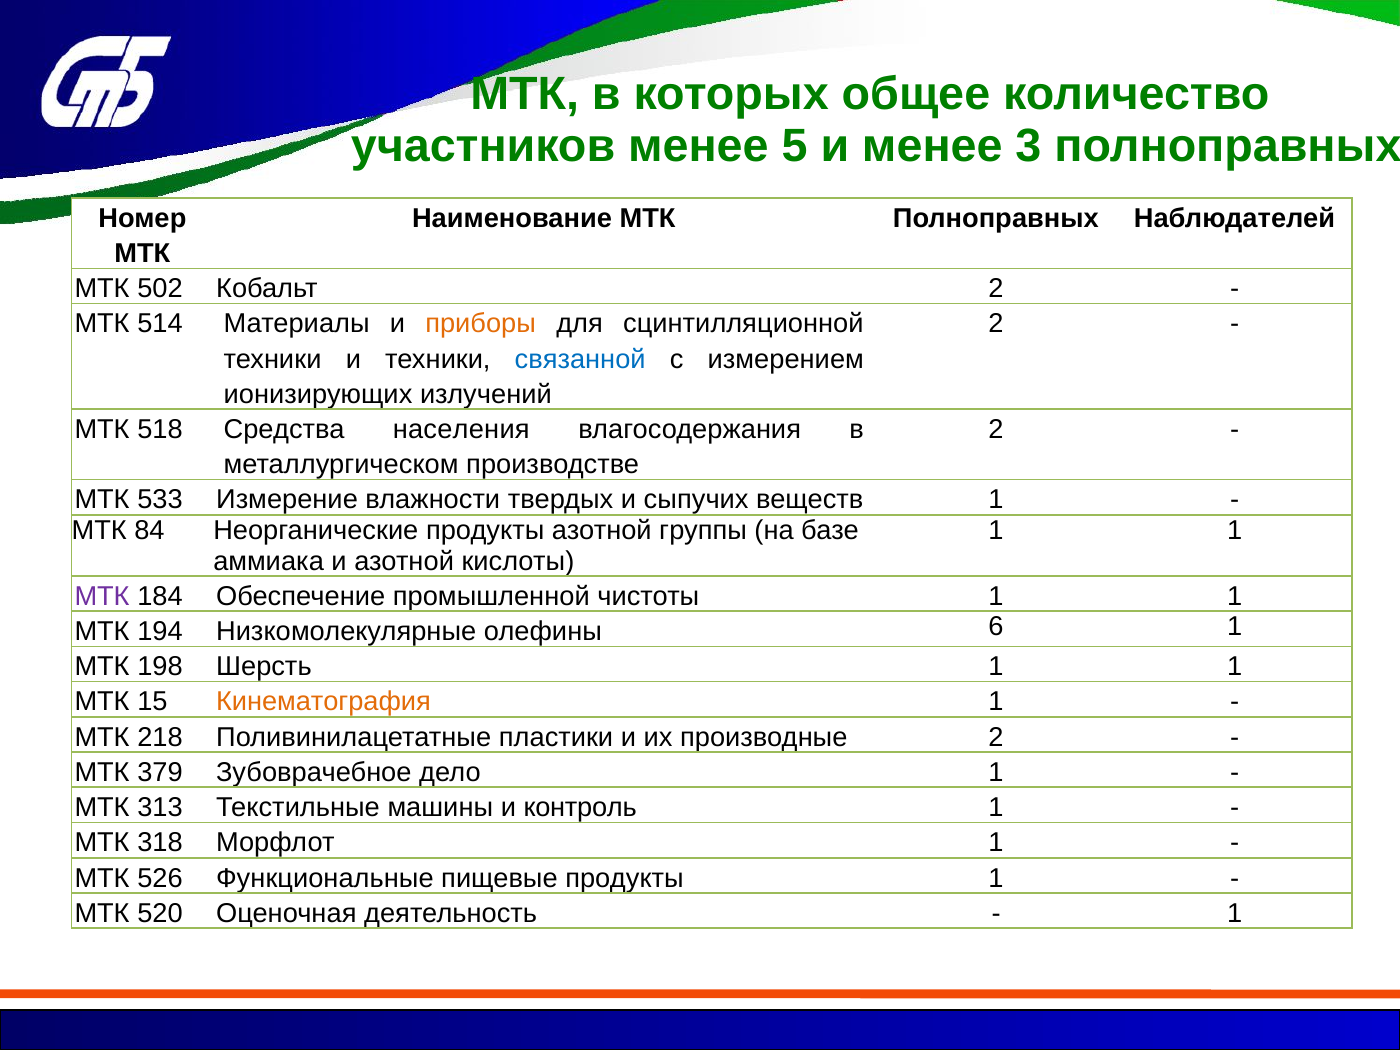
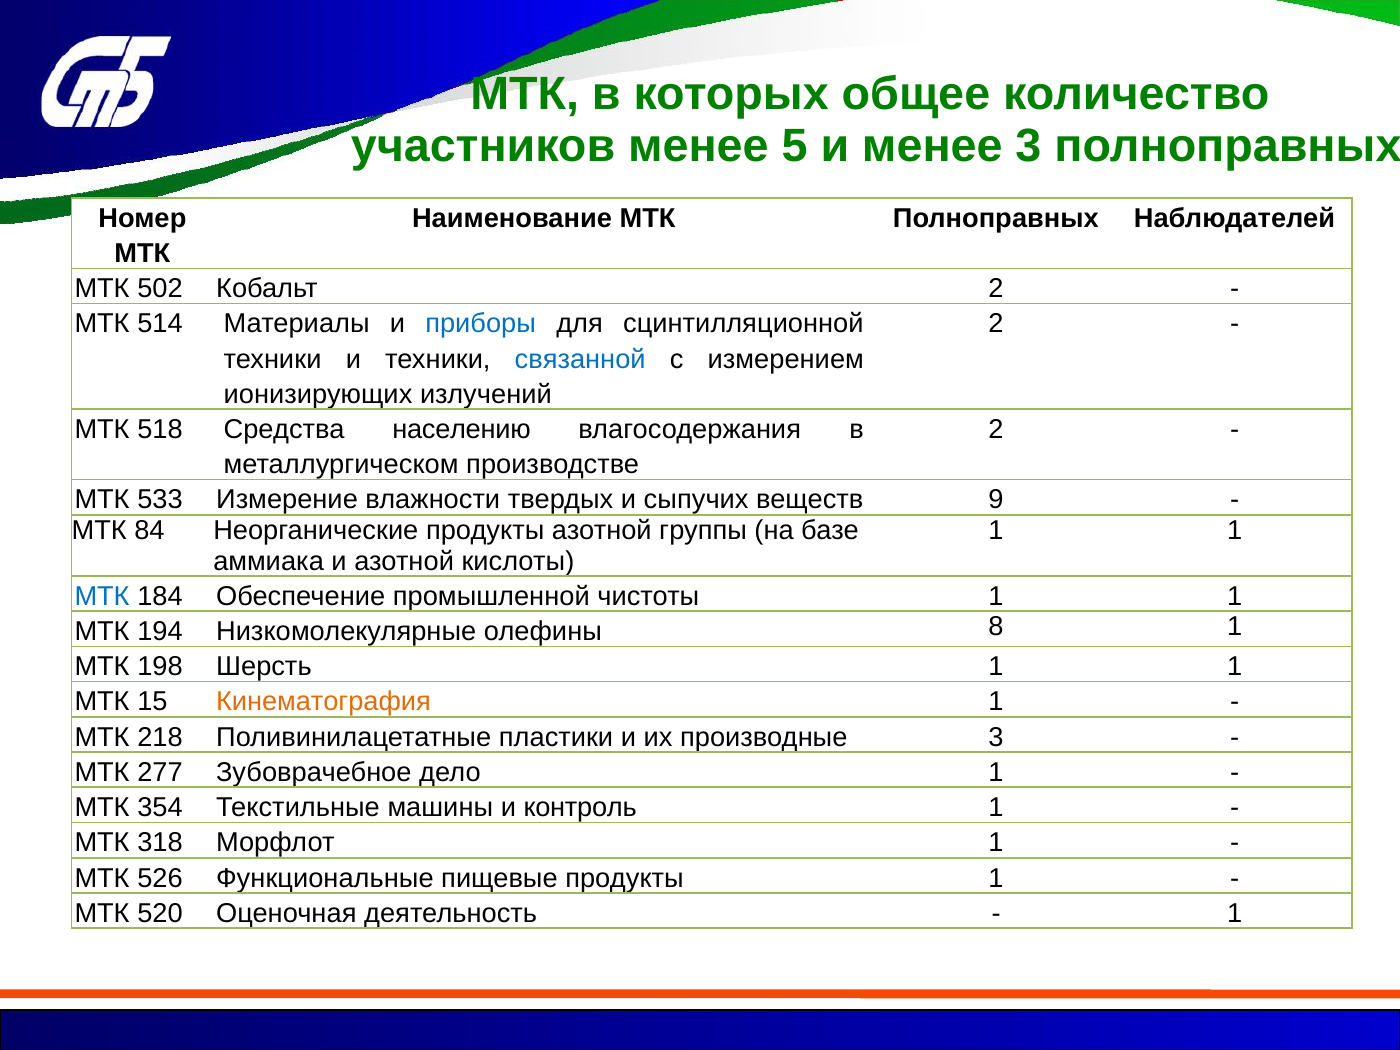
приборы colour: orange -> blue
населения: населения -> населению
веществ 1: 1 -> 9
МТК at (102, 596) colour: purple -> blue
6: 6 -> 8
производные 2: 2 -> 3
379: 379 -> 277
313: 313 -> 354
